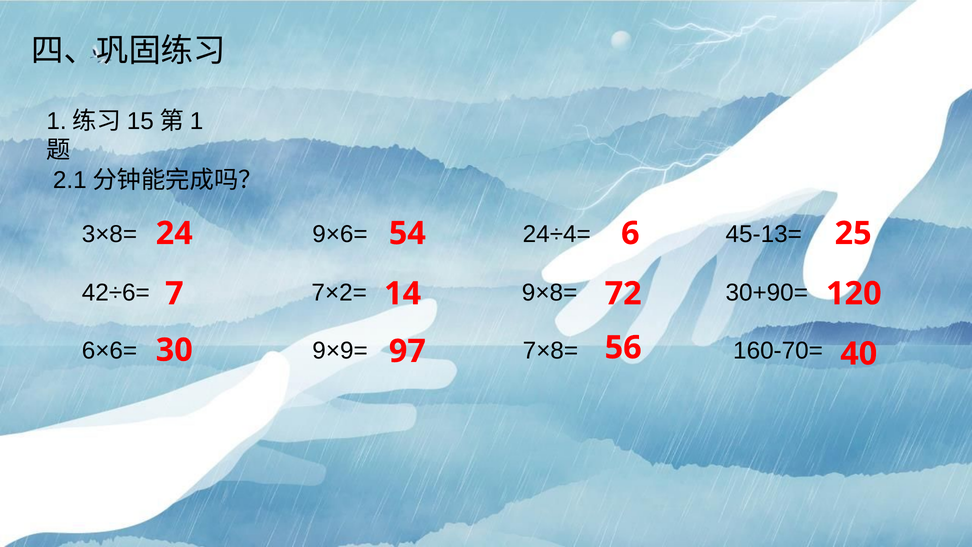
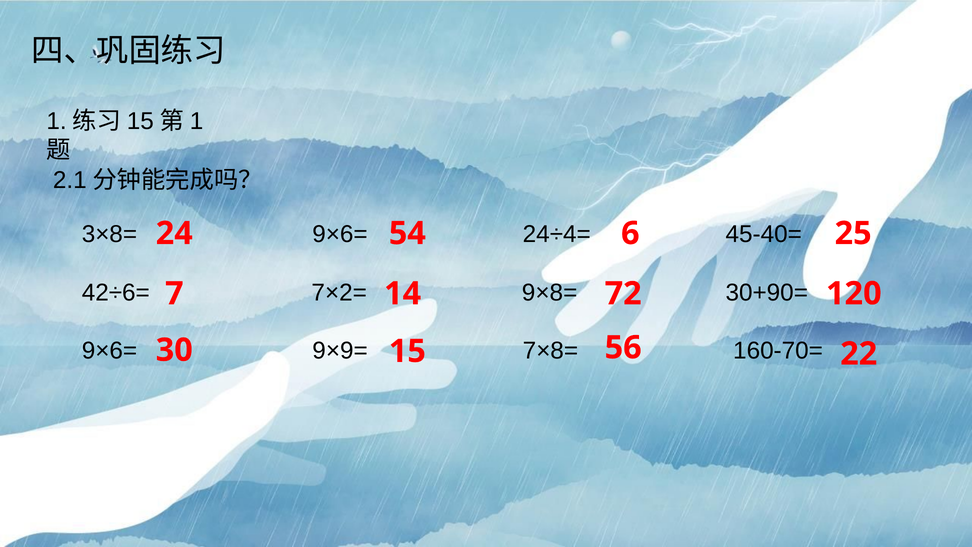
45-13=: 45-13= -> 45-40=
6×6= at (109, 351): 6×6= -> 9×6=
97: 97 -> 15
40: 40 -> 22
